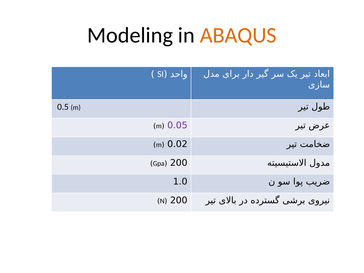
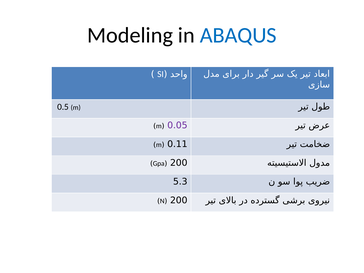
ABAQUS colour: orange -> blue
0.02: 0.02 -> 0.11
1.0: 1.0 -> 5.3
